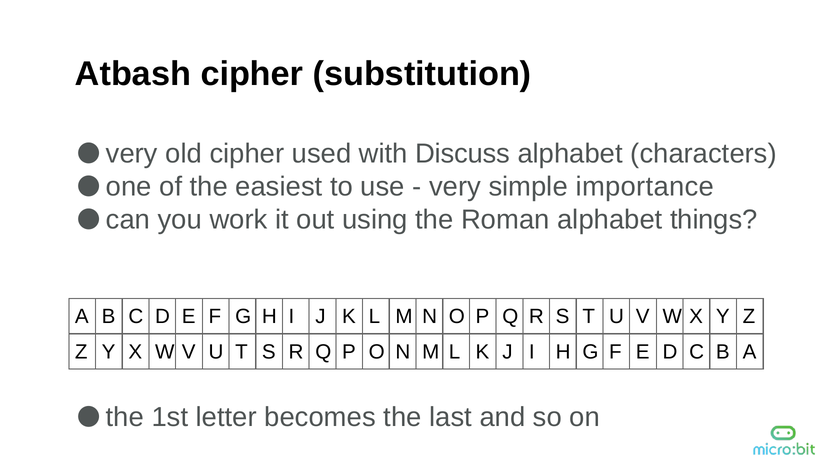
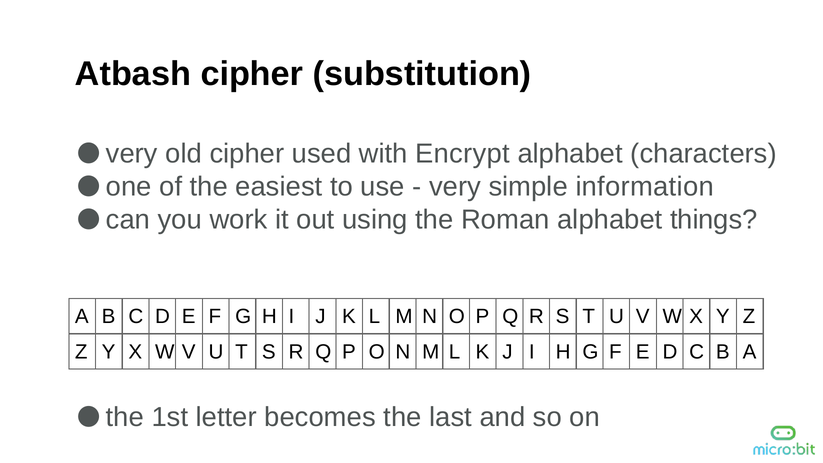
Discuss: Discuss -> Encrypt
importance: importance -> information
